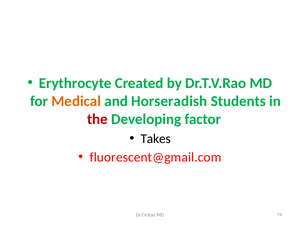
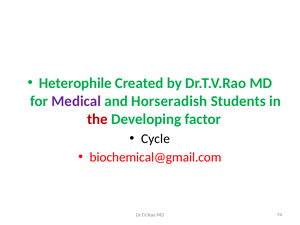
Erythrocyte: Erythrocyte -> Heterophile
Medical colour: orange -> purple
Takes: Takes -> Cycle
fluorescent@gmail.com: fluorescent@gmail.com -> biochemical@gmail.com
